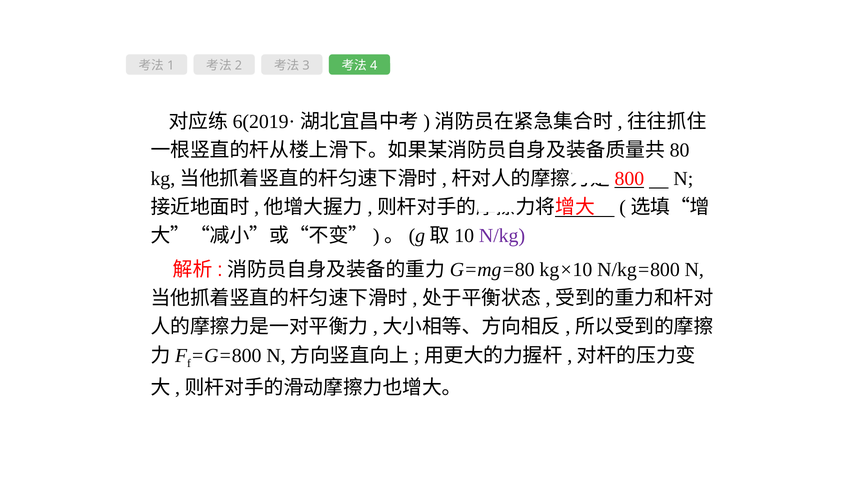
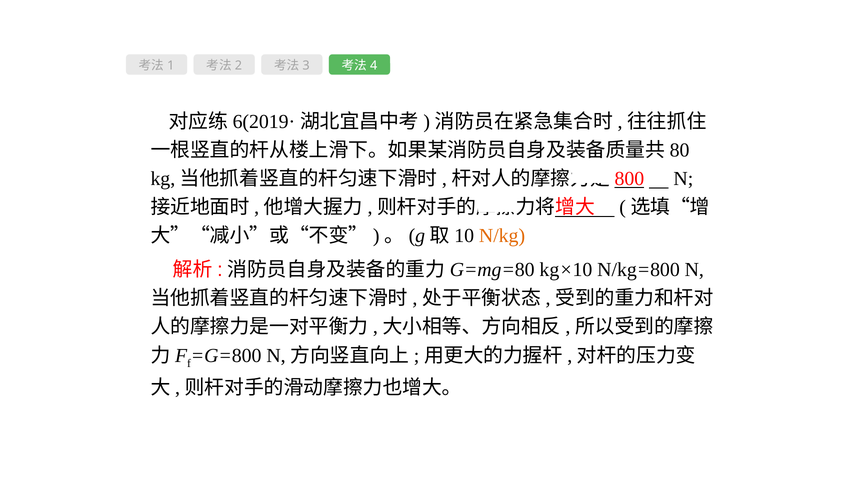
N/kg colour: purple -> orange
